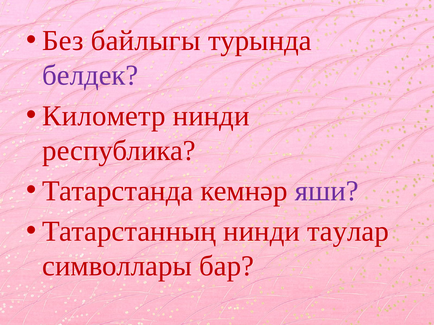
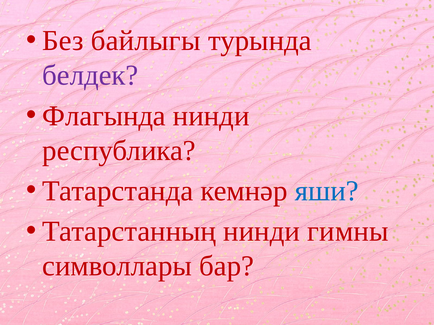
Километр: Километр -> Флагында
яши colour: purple -> blue
таулар: таулар -> гимны
